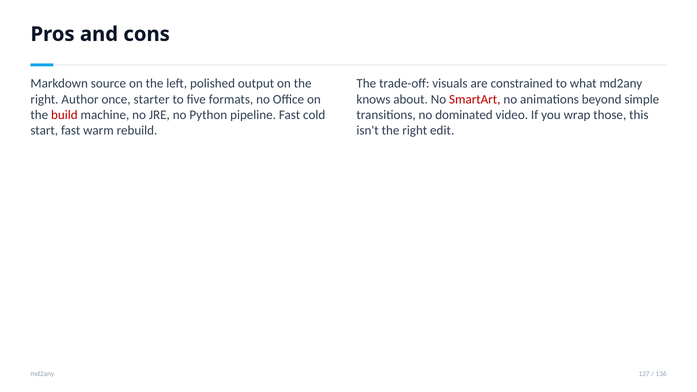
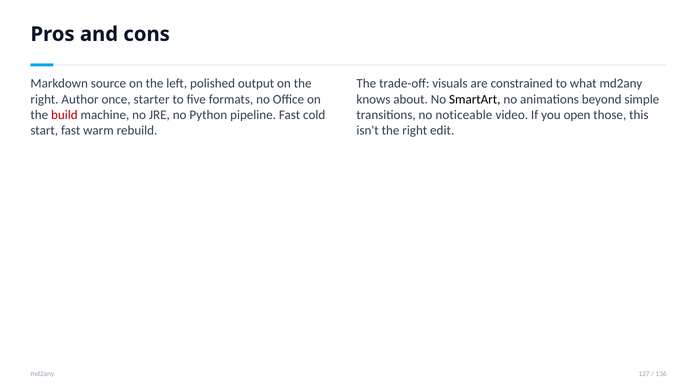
SmartArt colour: red -> black
dominated: dominated -> noticeable
wrap: wrap -> open
